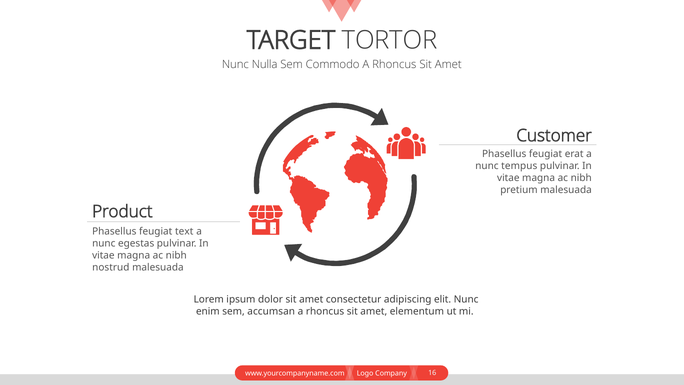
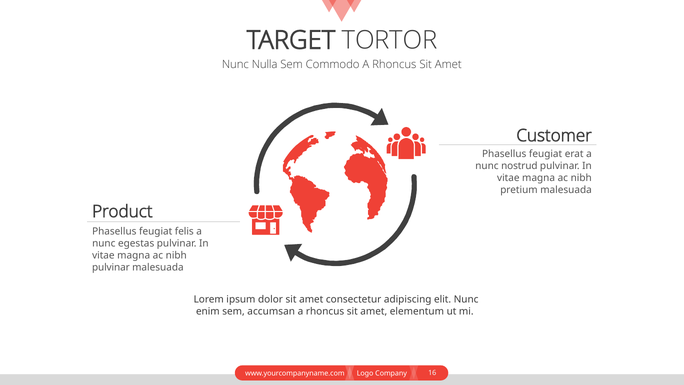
tempus: tempus -> nostrud
text: text -> felis
nostrud at (111, 267): nostrud -> pulvinar
